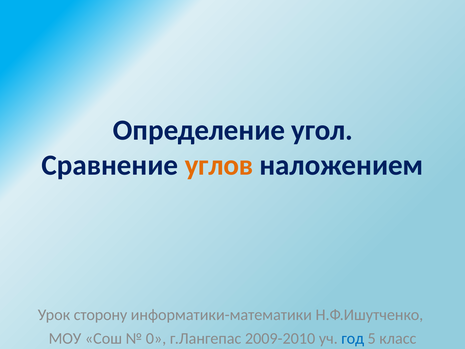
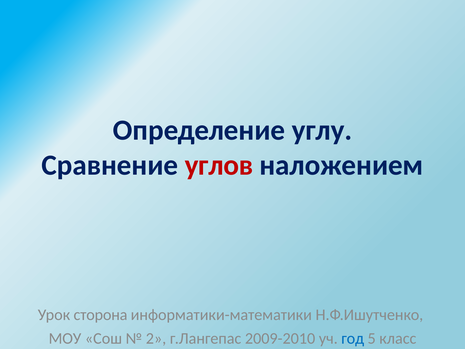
угол: угол -> углу
углов colour: orange -> red
сторону: сторону -> сторона
0: 0 -> 2
